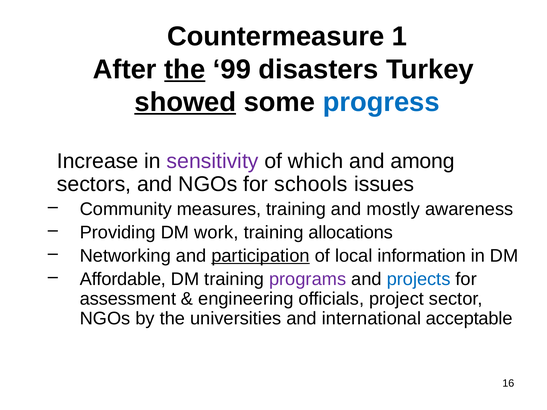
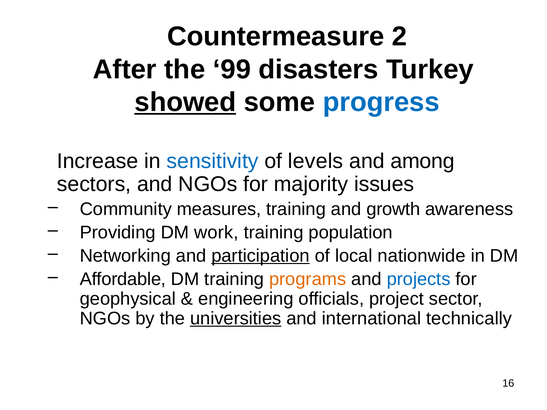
1: 1 -> 2
the at (185, 69) underline: present -> none
sensitivity colour: purple -> blue
which: which -> levels
schools: schools -> majority
mostly: mostly -> growth
allocations: allocations -> population
information: information -> nationwide
programs colour: purple -> orange
assessment: assessment -> geophysical
universities underline: none -> present
acceptable: acceptable -> technically
